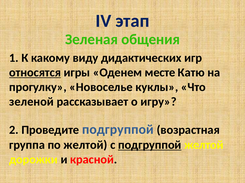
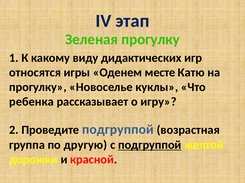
Зеленая общения: общения -> прогулку
относятся underline: present -> none
зеленой: зеленой -> ребенка
по желтой: желтой -> другую
